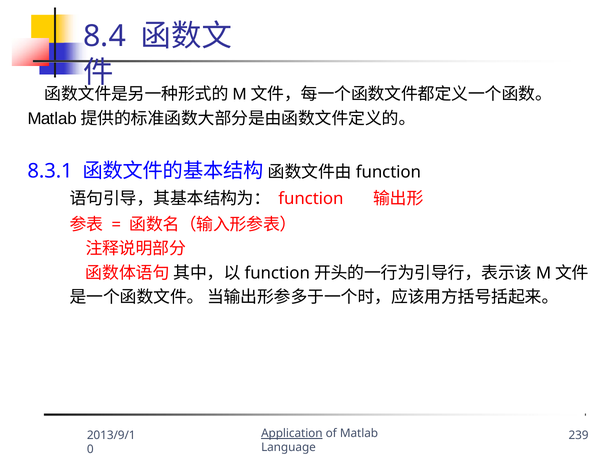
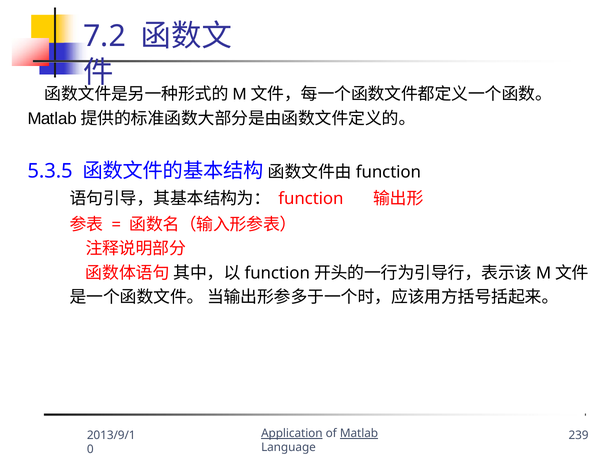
8.4: 8.4 -> 7.2
8.3.1: 8.3.1 -> 5.3.5
Matlab underline: none -> present
